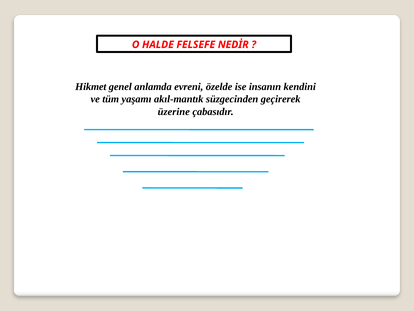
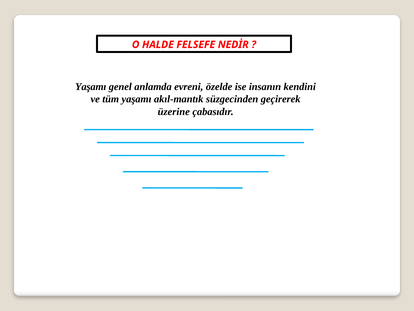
Hikmet at (91, 87): Hikmet -> Yaşamı
